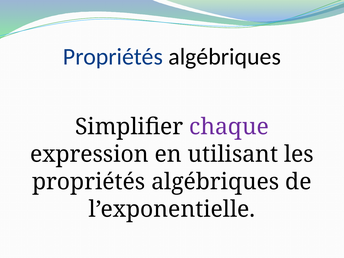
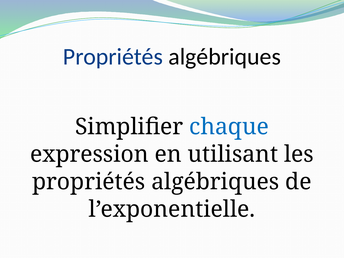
chaque colour: purple -> blue
